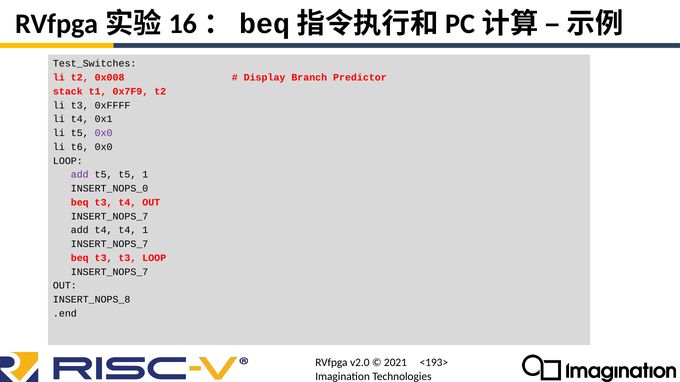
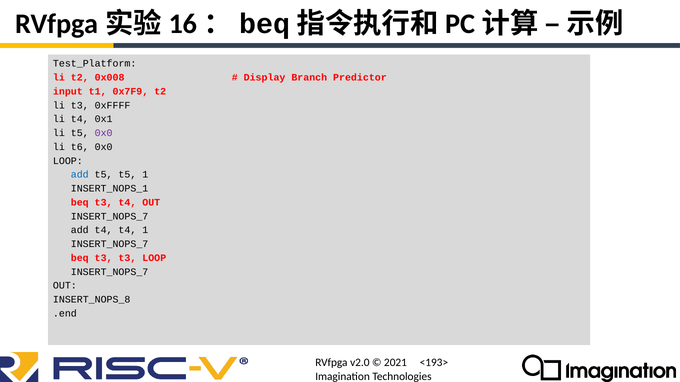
Test_Switches: Test_Switches -> Test_Platform
stack: stack -> input
add at (80, 175) colour: purple -> blue
INSERT_NOPS_0: INSERT_NOPS_0 -> INSERT_NOPS_1
